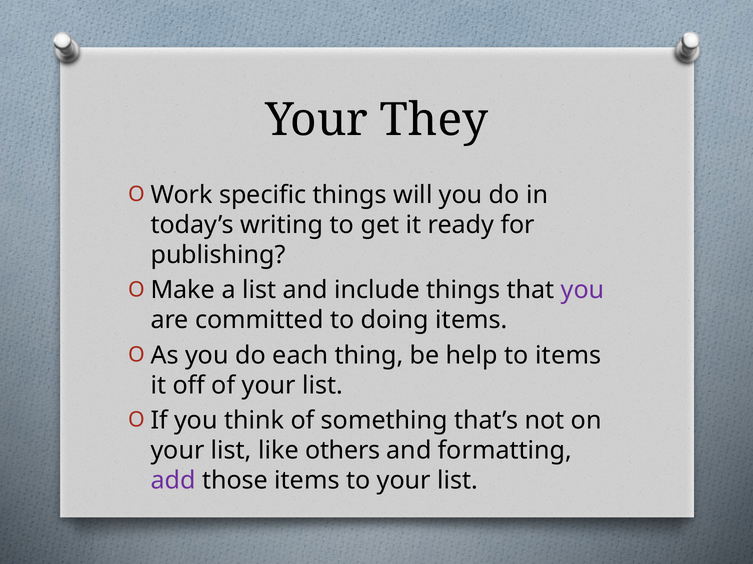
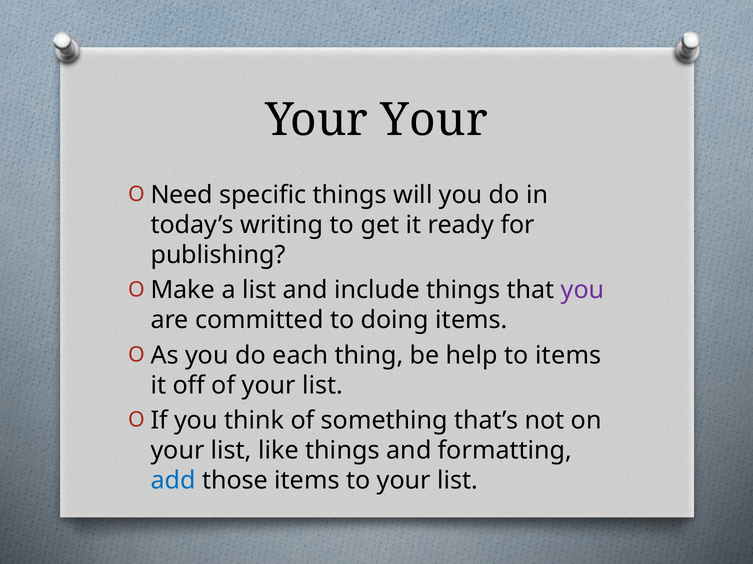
Your They: They -> Your
Work: Work -> Need
like others: others -> things
add colour: purple -> blue
